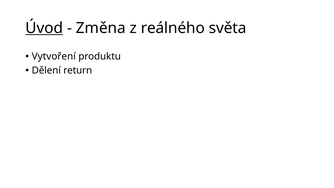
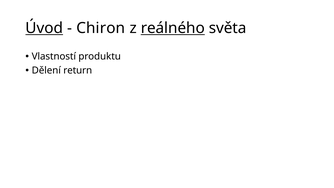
Změna: Změna -> Chiron
reálného underline: none -> present
Vytvoření: Vytvoření -> Vlastností
